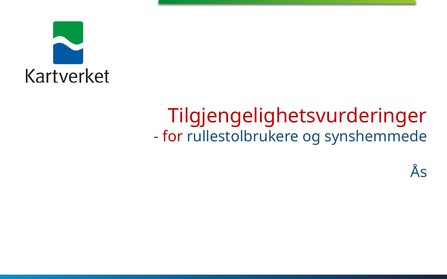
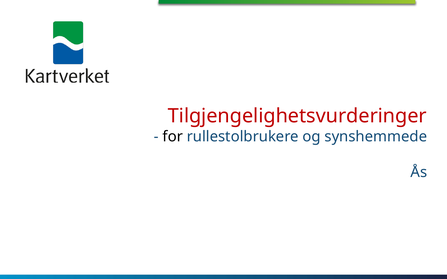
for colour: red -> black
